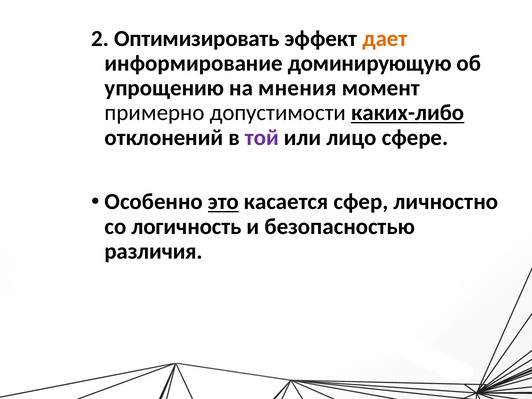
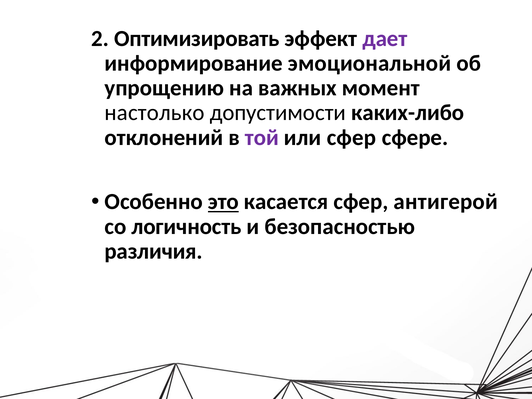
дает colour: orange -> purple
доминирующую: доминирующую -> эмоциональной
мнения: мнения -> важных
примерно: примерно -> настолько
каких-либо underline: present -> none
или лицо: лицо -> сфер
личностно: личностно -> антигерой
